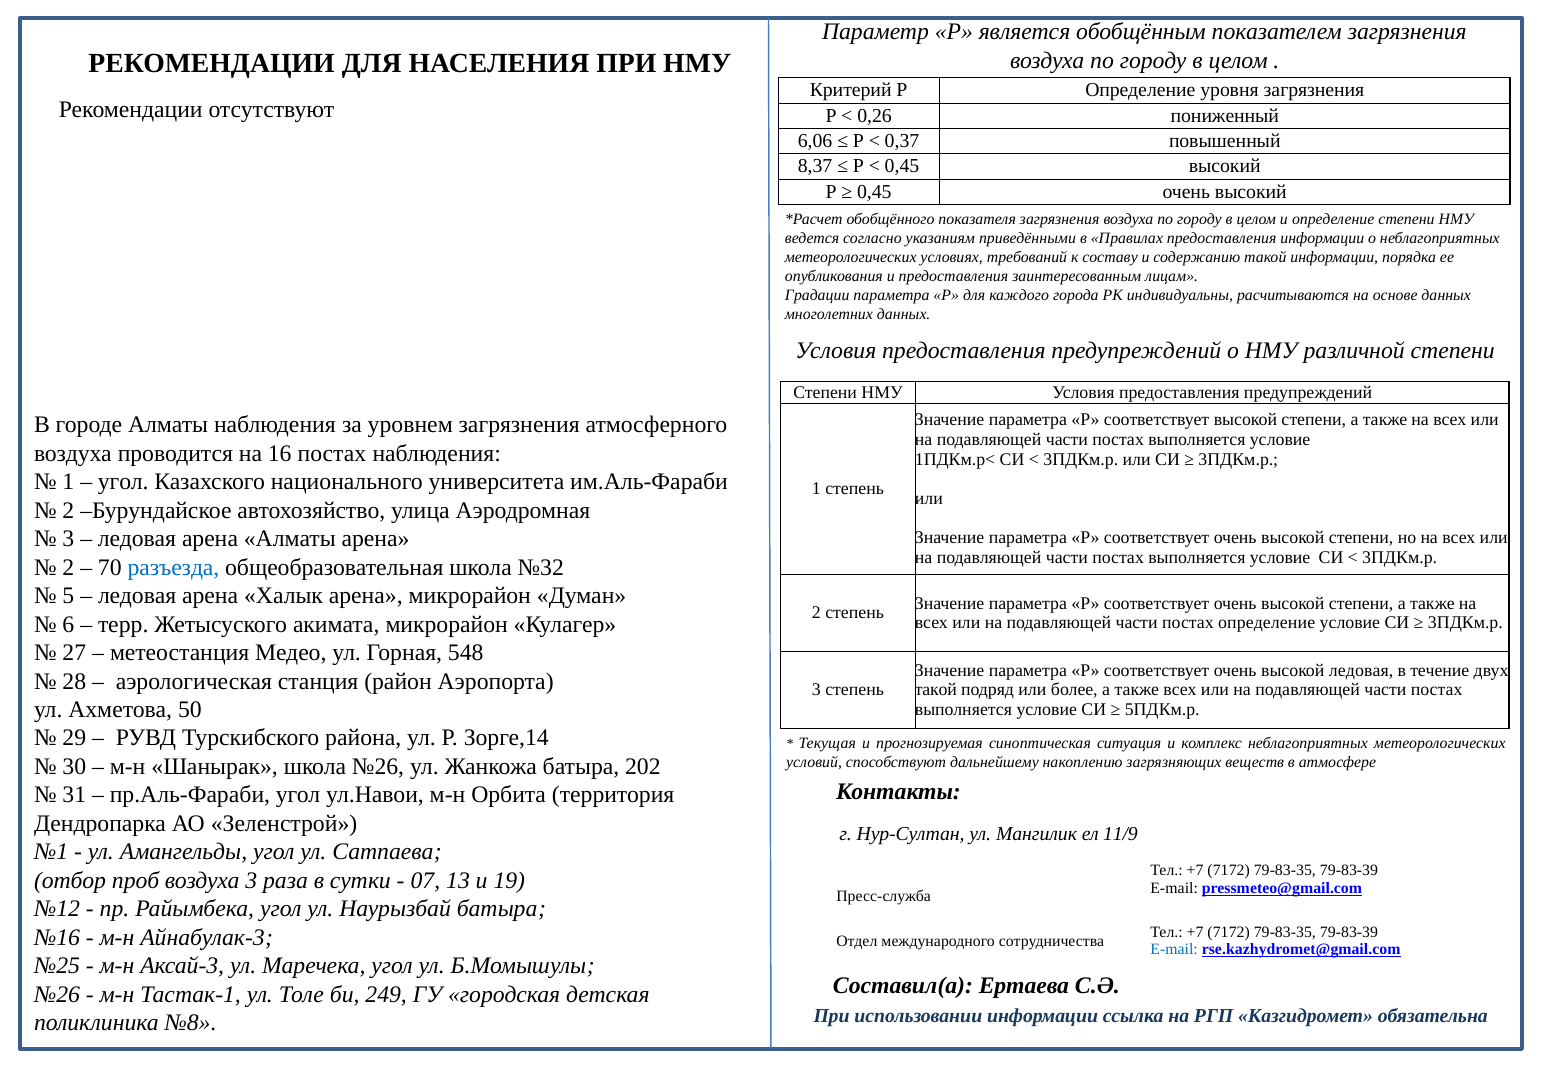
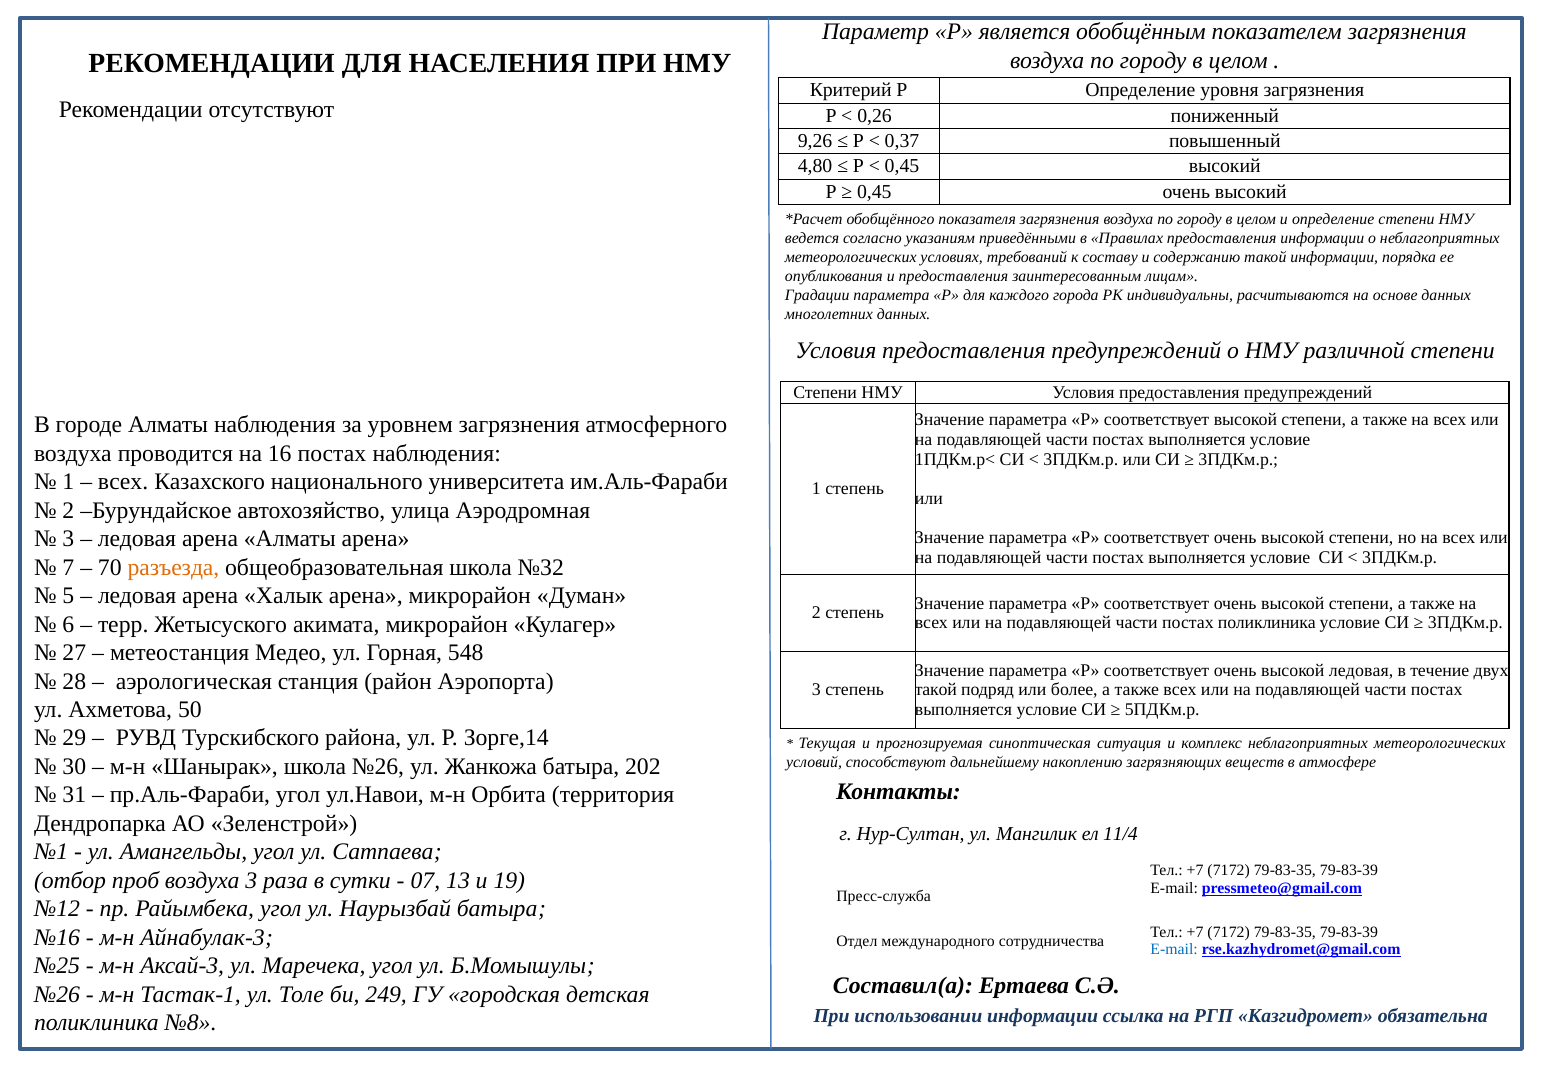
6,06: 6,06 -> 9,26
8,37: 8,37 -> 4,80
угол at (123, 482): угол -> всех
2 at (68, 568): 2 -> 7
разъезда colour: blue -> orange
постах определение: определение -> поликлиника
11/9: 11/9 -> 11/4
